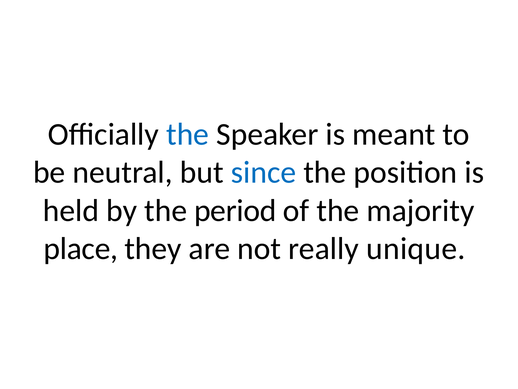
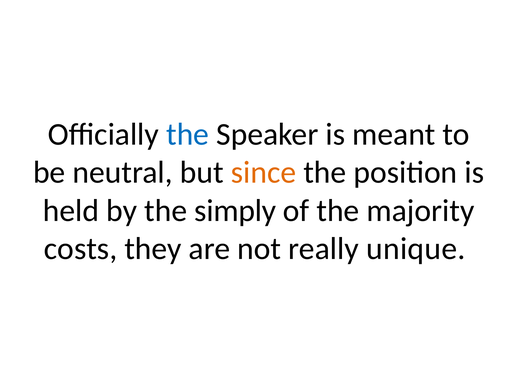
since colour: blue -> orange
period: period -> simply
place: place -> costs
